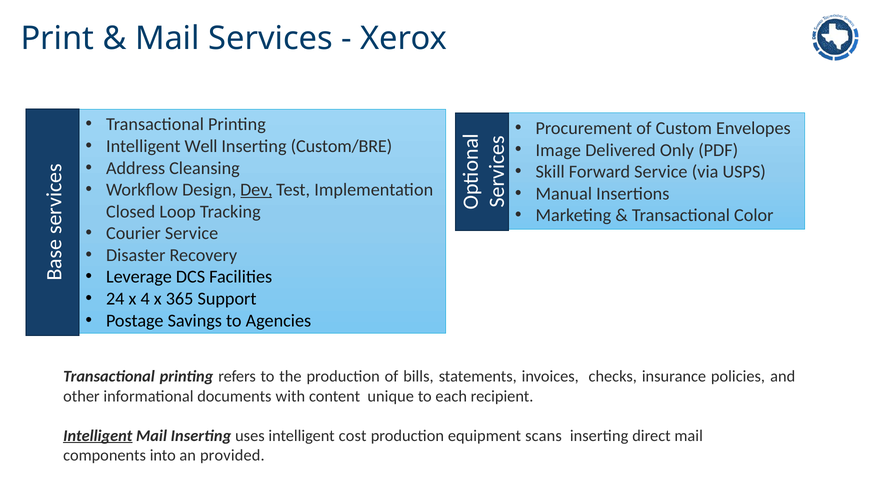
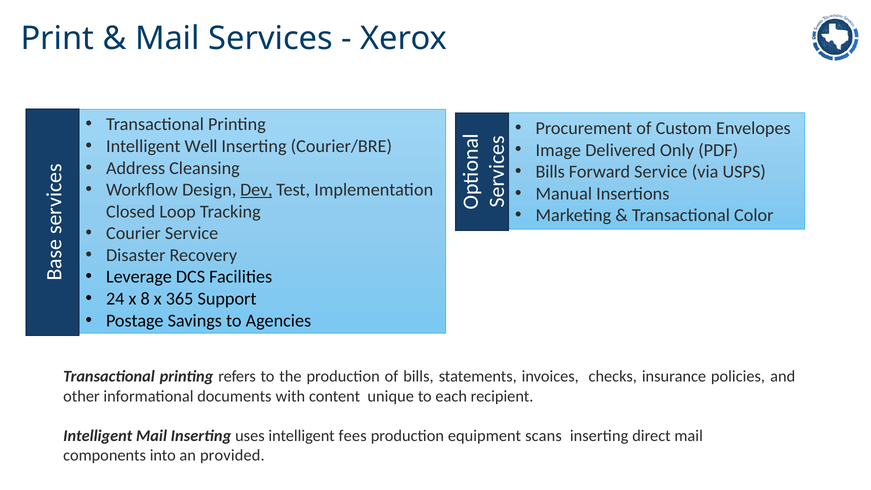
Custom/BRE: Custom/BRE -> Courier/BRE
Skill at (550, 172): Skill -> Bills
4: 4 -> 8
Intelligent at (98, 436) underline: present -> none
cost: cost -> fees
